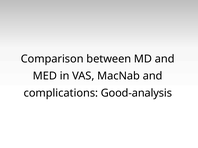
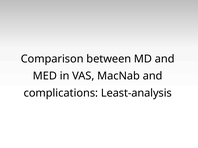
Good-analysis: Good-analysis -> Least-analysis
